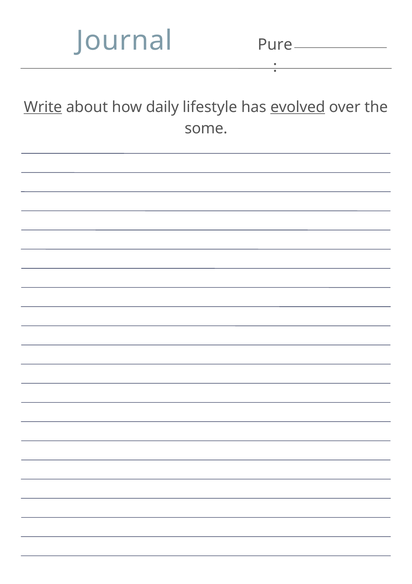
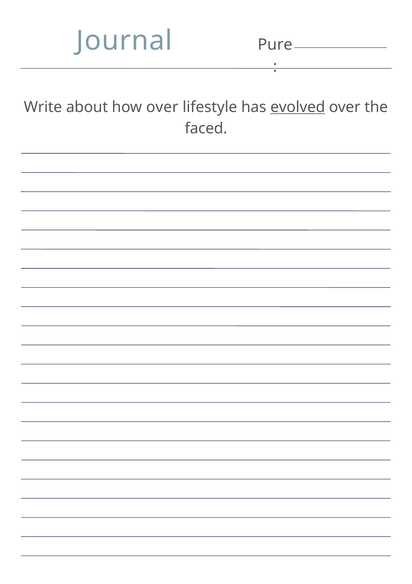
Write underline: present -> none
how daily: daily -> over
some: some -> faced
